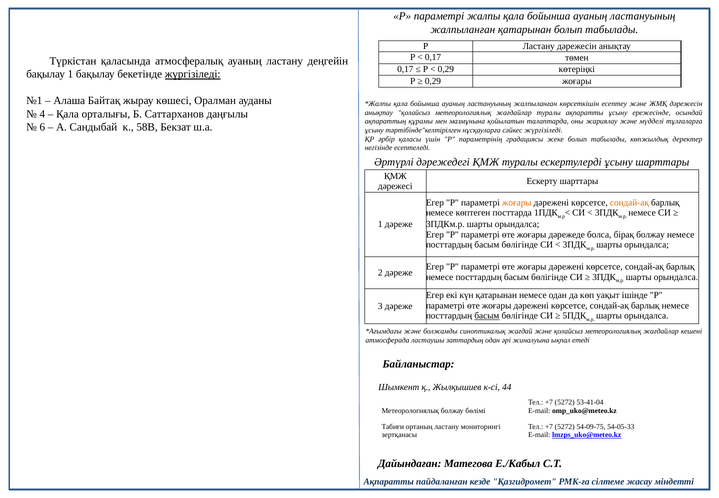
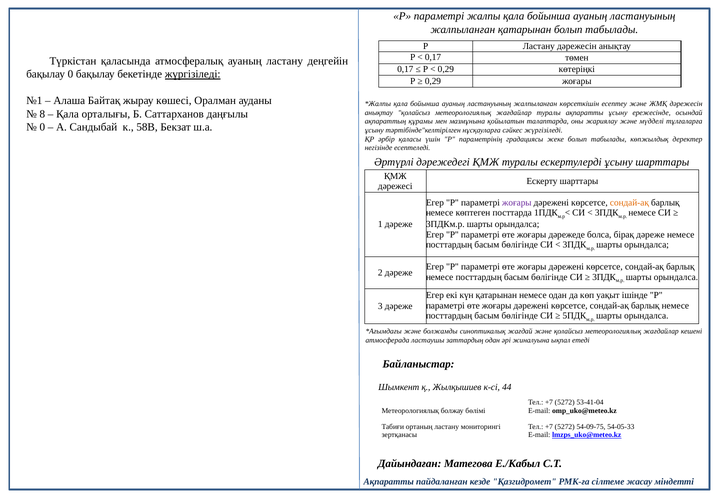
бақылау 1: 1 -> 0
4: 4 -> 8
6 at (42, 127): 6 -> 0
жоғары at (517, 202) colour: orange -> purple
бірақ болжау: болжау -> дәреже
басым at (487, 316) underline: present -> none
